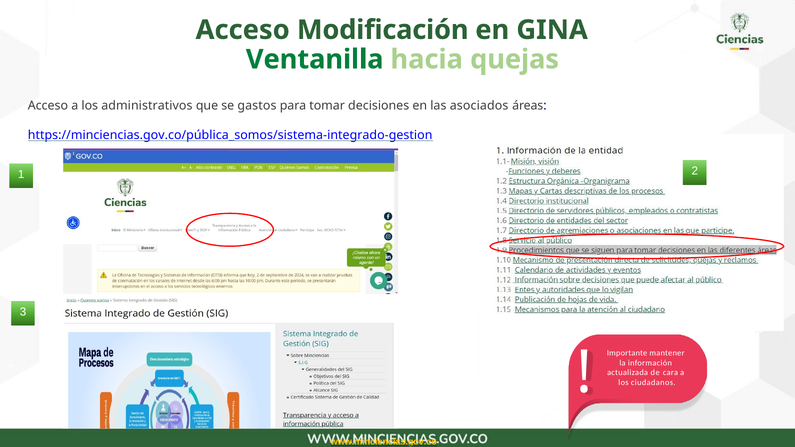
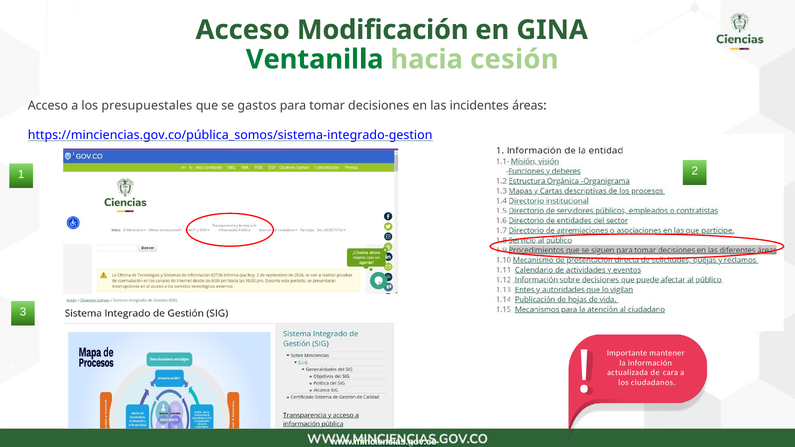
quejas: quejas -> cesión
administrativos: administrativos -> presupuestales
asociados: asociados -> incidentes
www.minciencias.gov.co colour: yellow -> white
